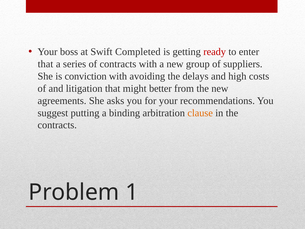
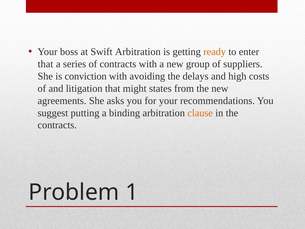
Swift Completed: Completed -> Arbitration
ready colour: red -> orange
better: better -> states
